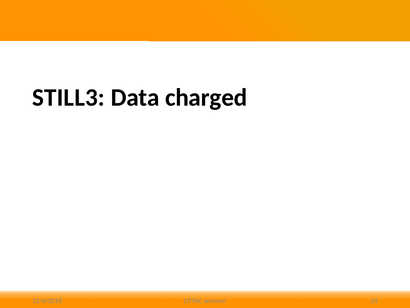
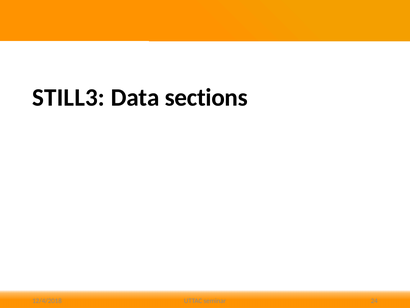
charged: charged -> sections
